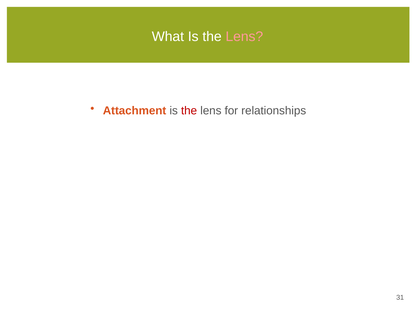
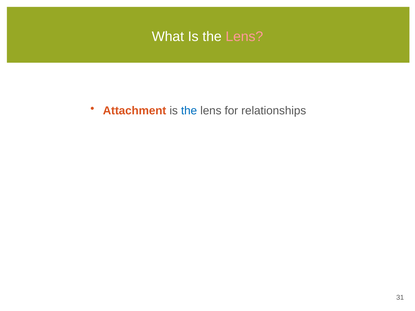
the at (189, 111) colour: red -> blue
